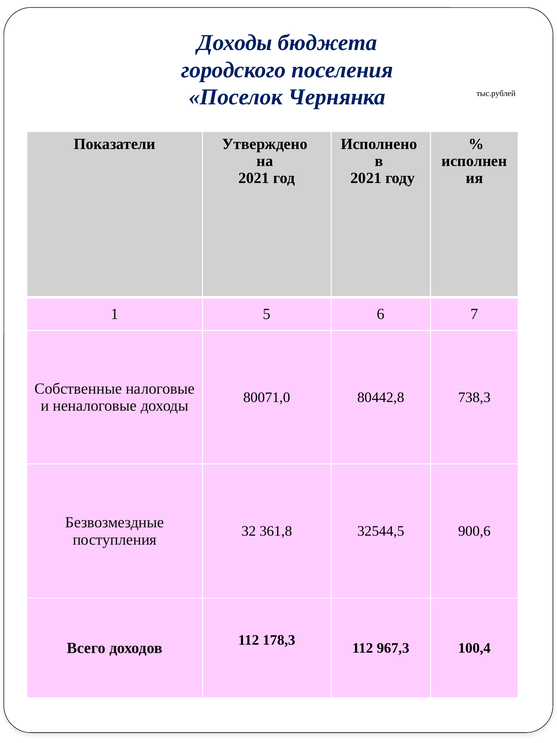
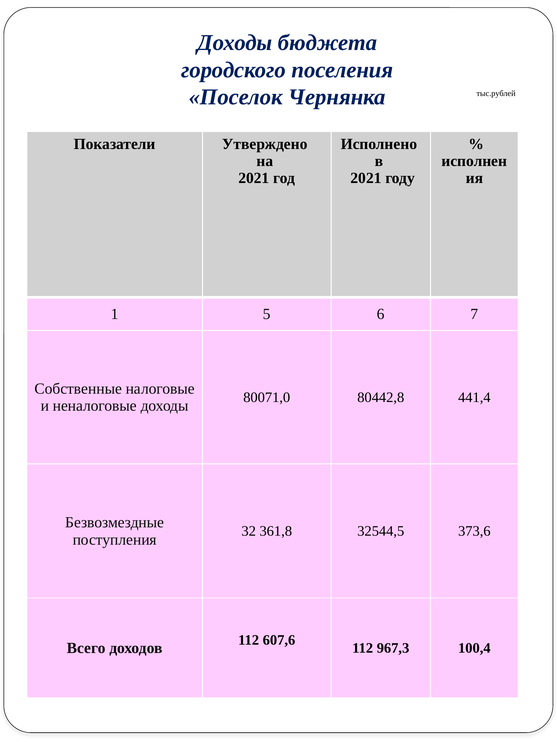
738,3: 738,3 -> 441,4
900,6: 900,6 -> 373,6
178,3: 178,3 -> 607,6
